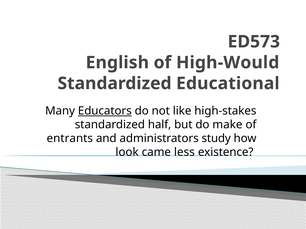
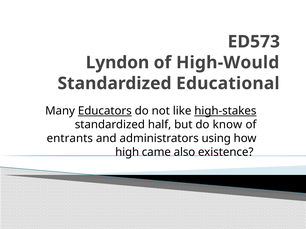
English: English -> Lyndon
high-stakes underline: none -> present
make: make -> know
study: study -> using
look: look -> high
less: less -> also
